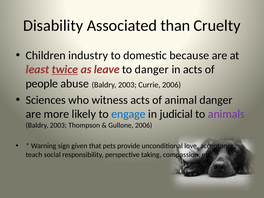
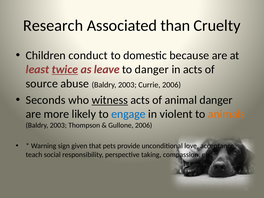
Disability: Disability -> Research
industry: industry -> conduct
people: people -> source
Sciences: Sciences -> Seconds
witness underline: none -> present
judicial: judicial -> violent
animals colour: purple -> orange
